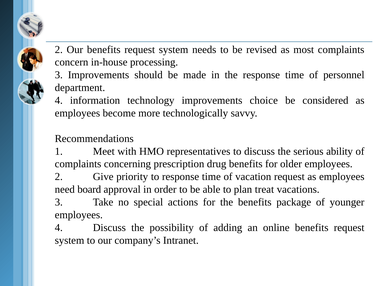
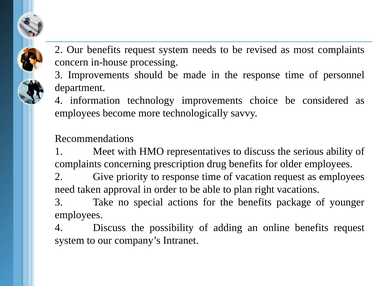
board: board -> taken
treat: treat -> right
